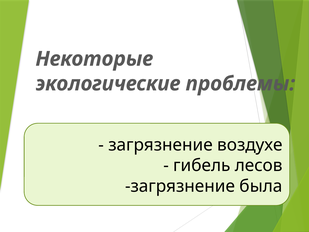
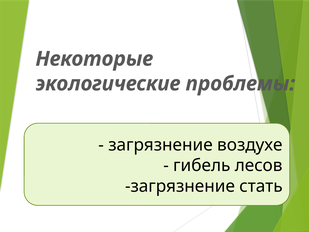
была: была -> стать
